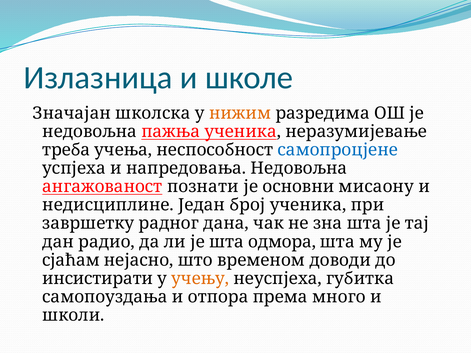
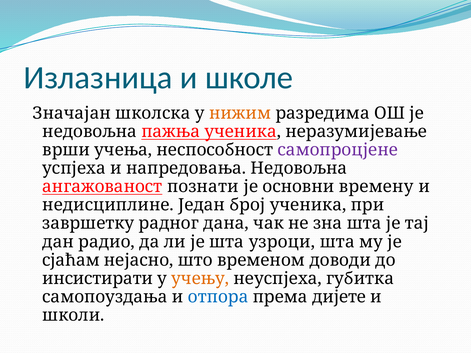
треба: треба -> врши
самопроцјене colour: blue -> purple
мисаону: мисаону -> времену
одмора: одмора -> узроци
отпора colour: black -> blue
много: много -> дијете
